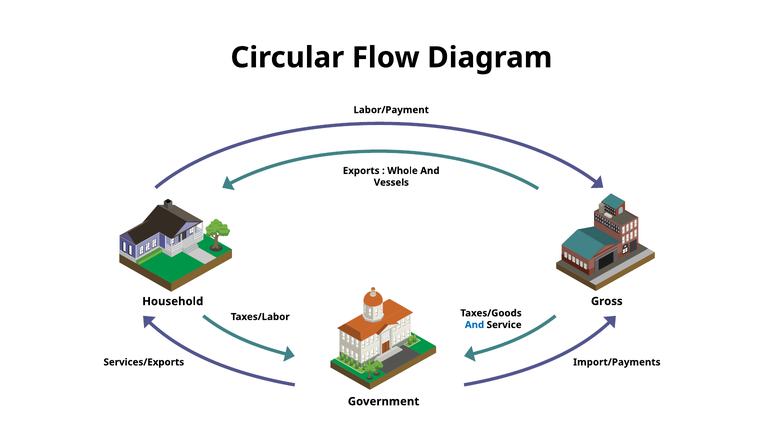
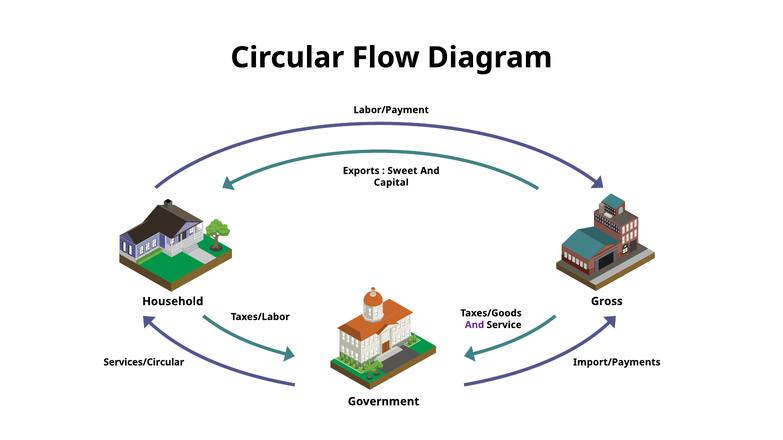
Whole: Whole -> Sweet
Vessels: Vessels -> Capital
And at (474, 325) colour: blue -> purple
Services/Exports: Services/Exports -> Services/Circular
